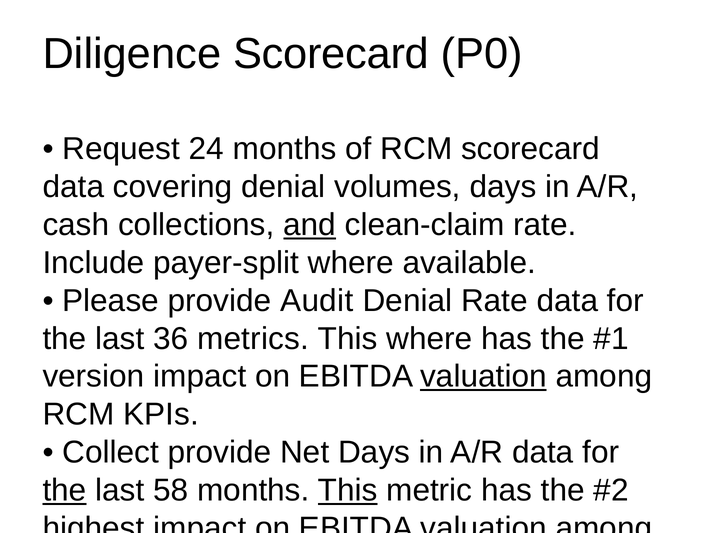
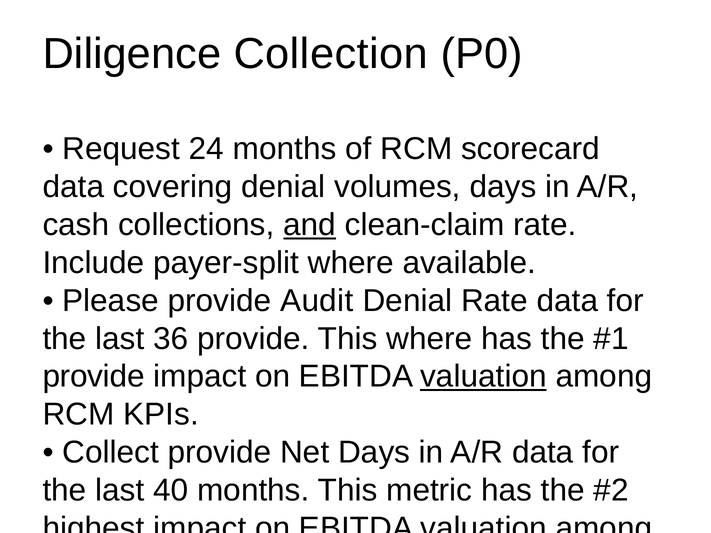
Diligence Scorecard: Scorecard -> Collection
36 metrics: metrics -> provide
version at (93, 377): version -> provide
the at (64, 490) underline: present -> none
58: 58 -> 40
This at (348, 490) underline: present -> none
